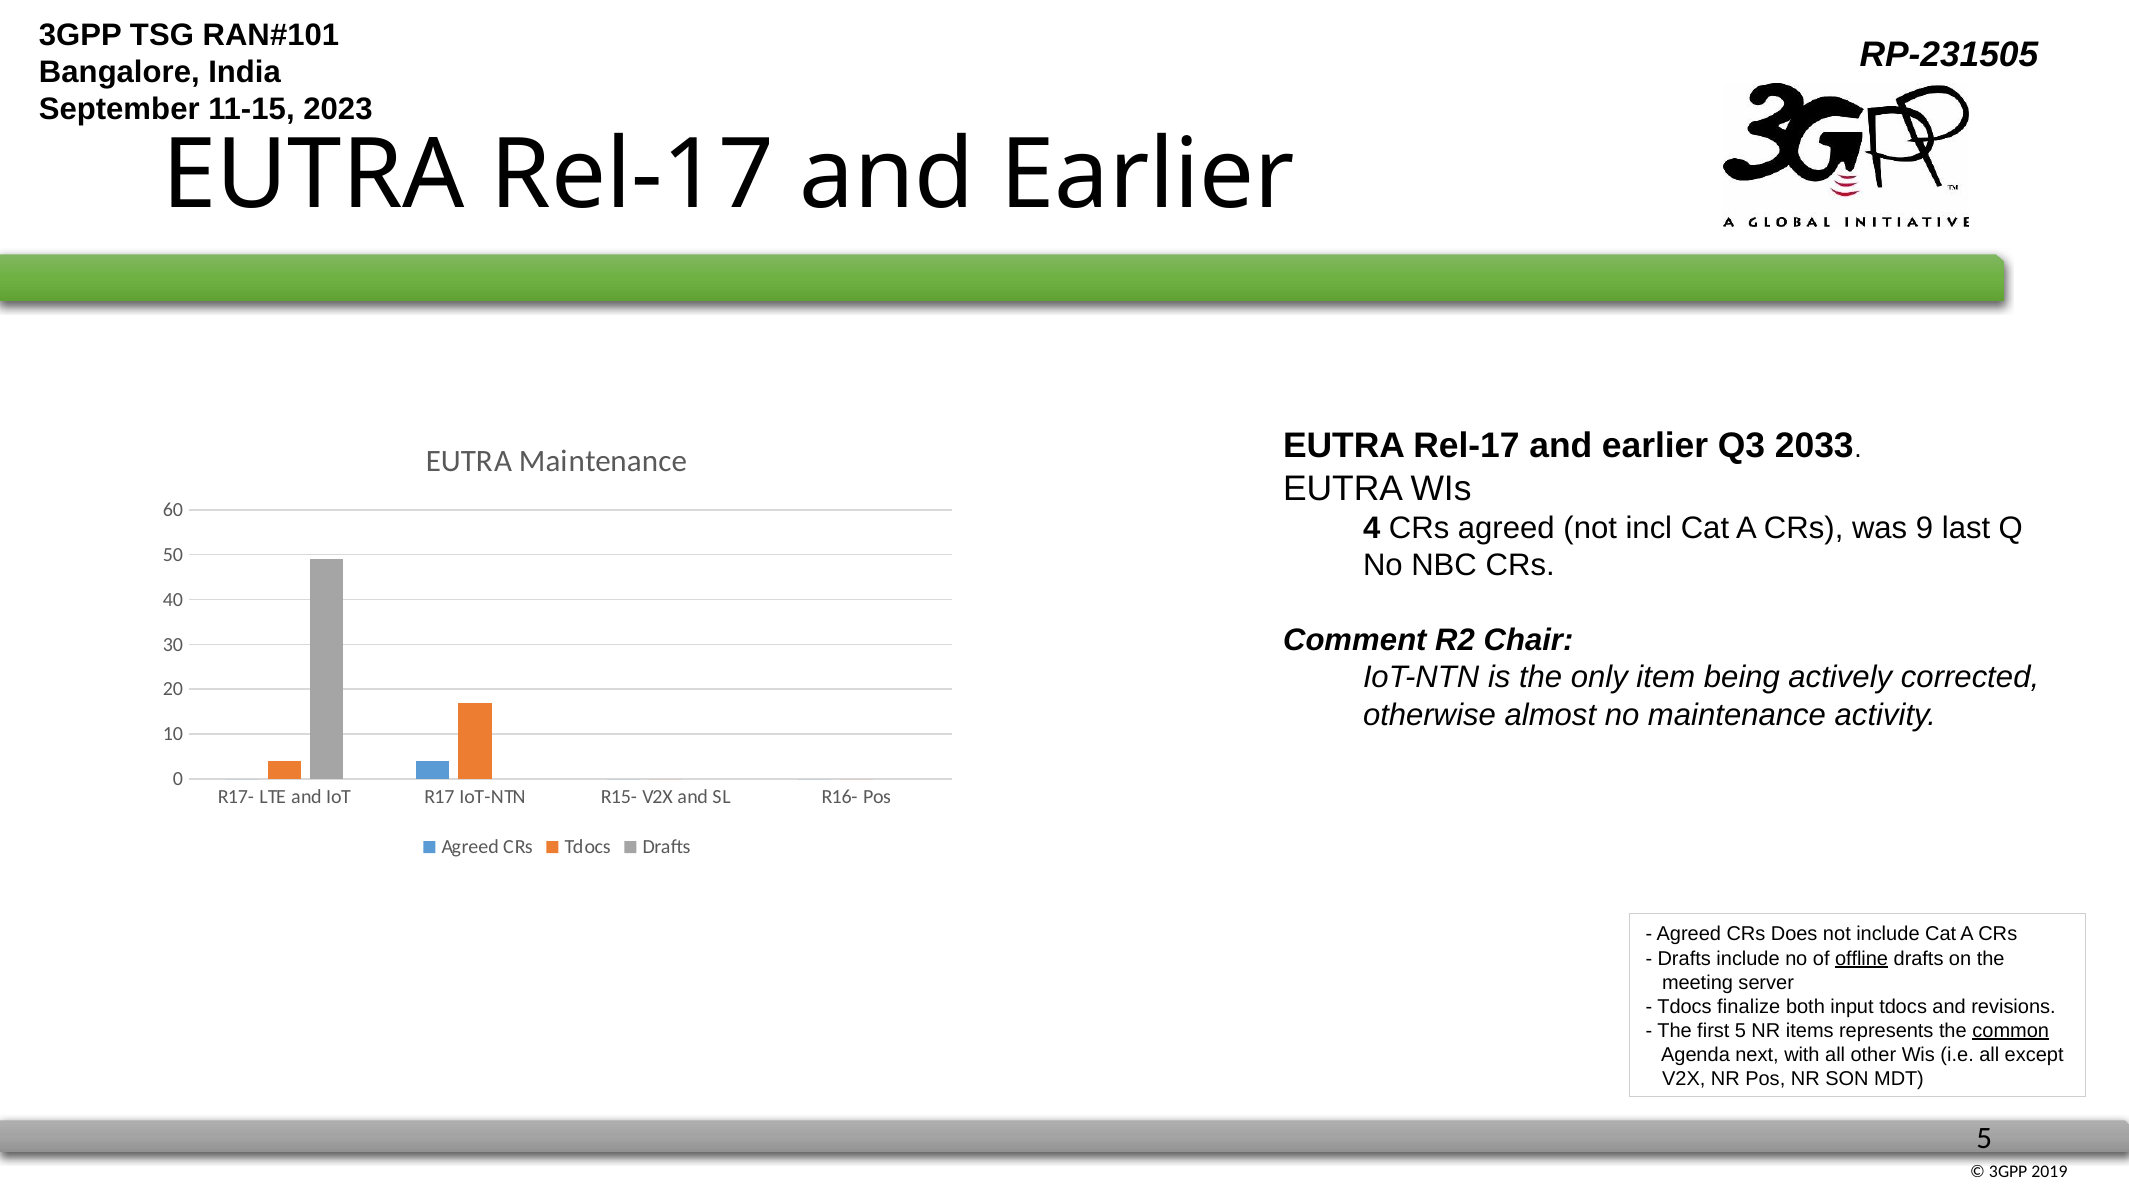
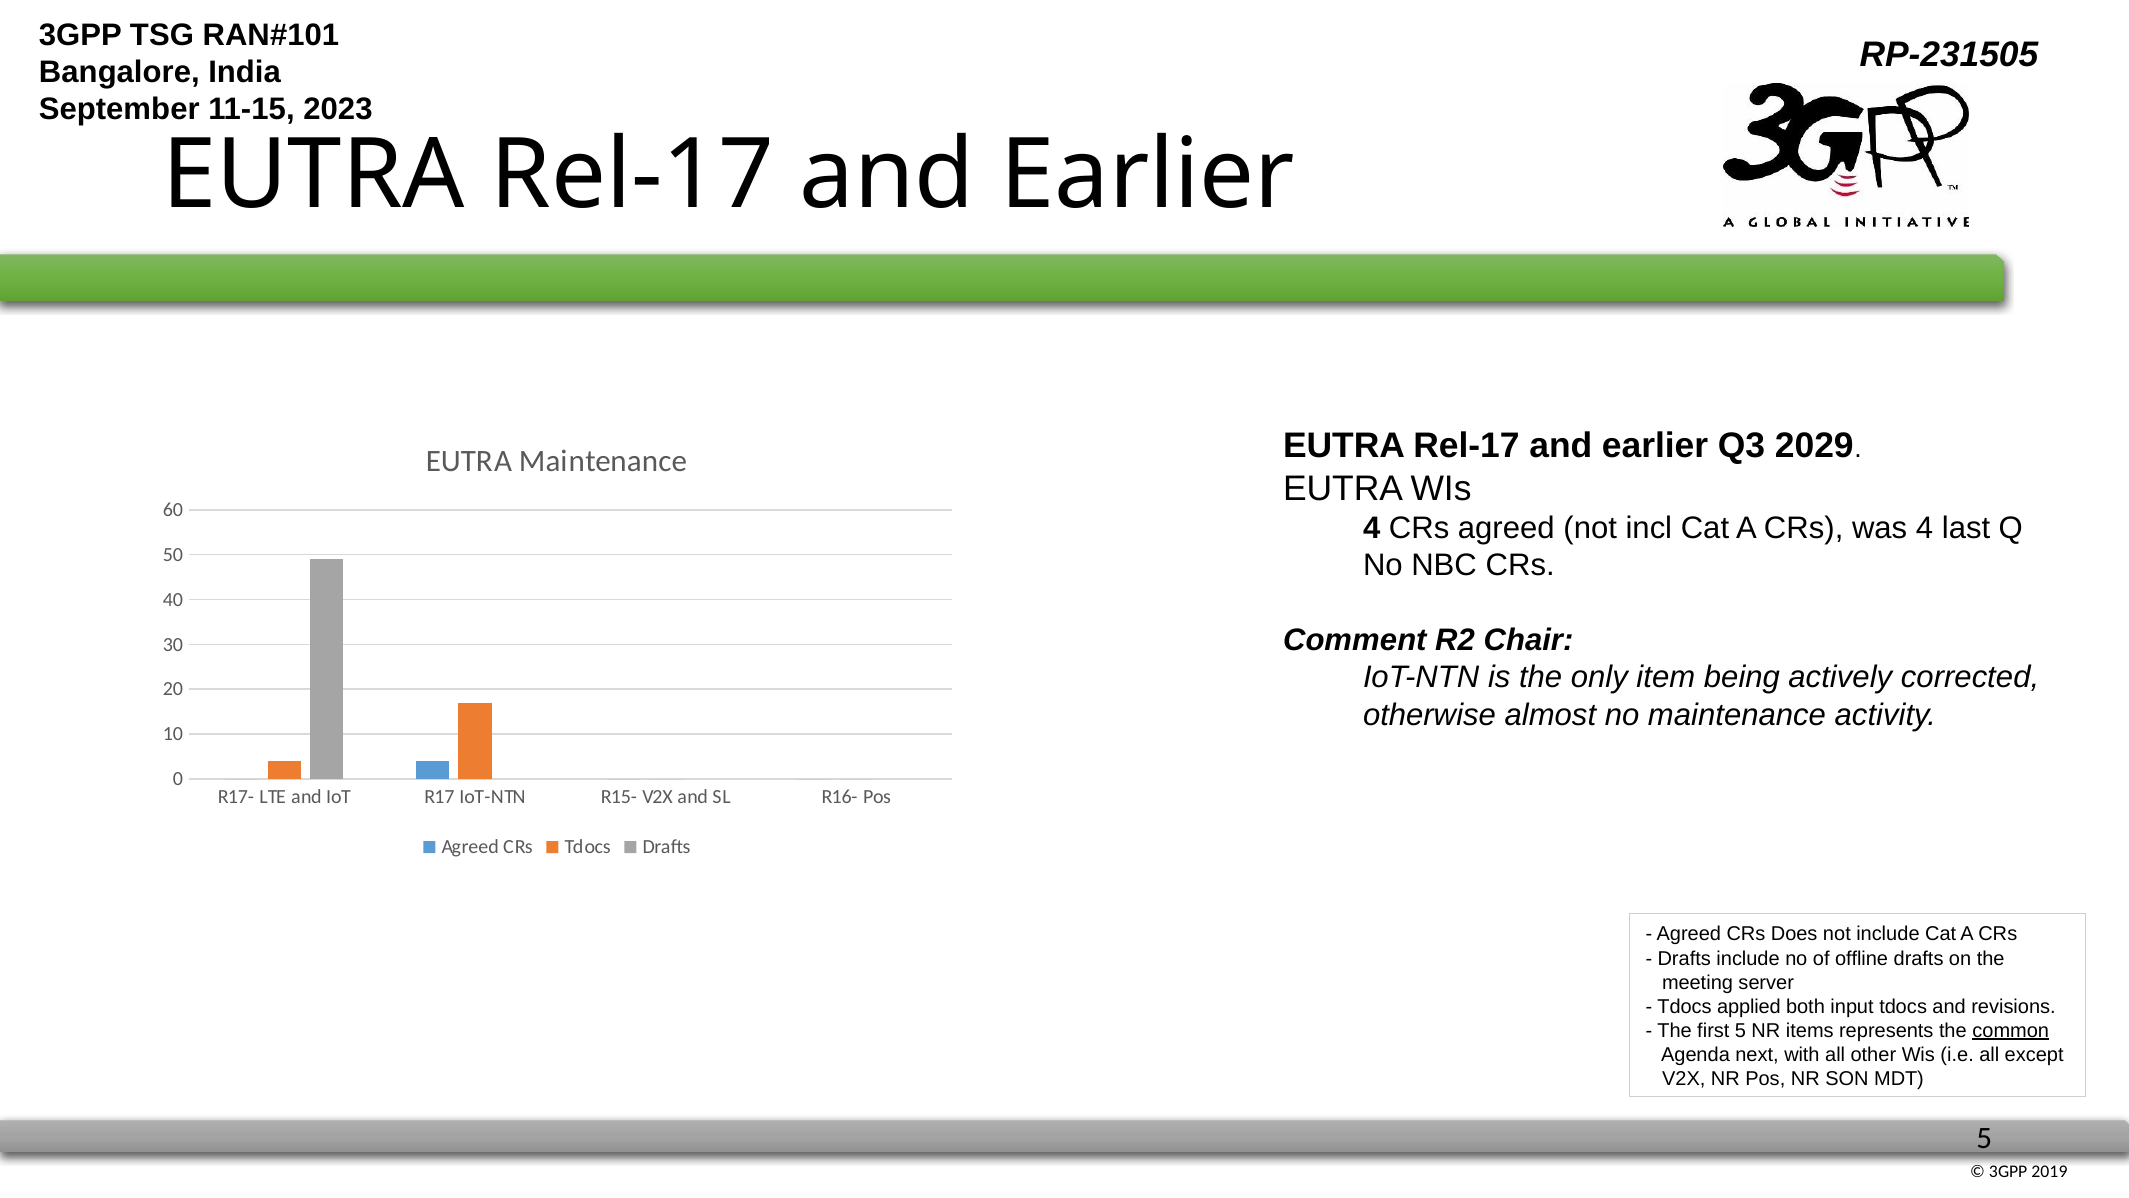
2033: 2033 -> 2029
was 9: 9 -> 4
offline underline: present -> none
finalize: finalize -> applied
